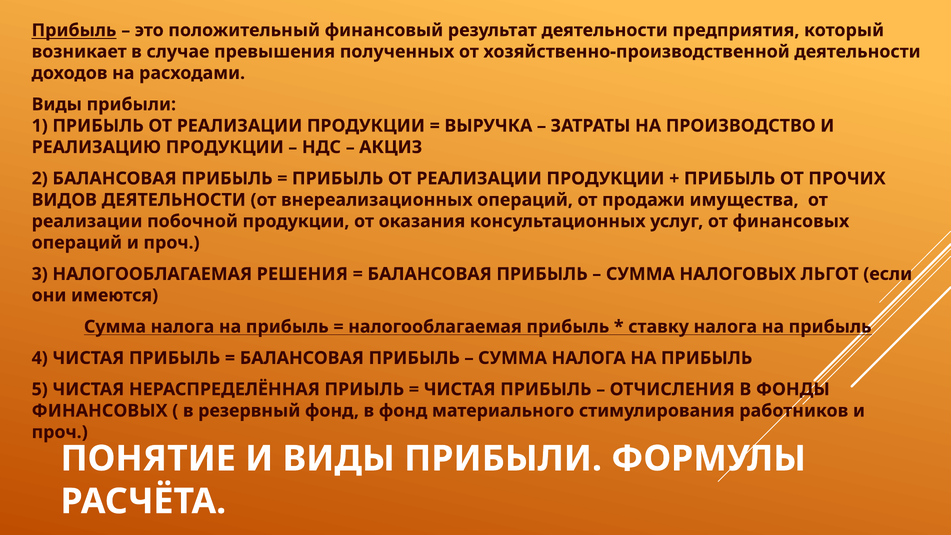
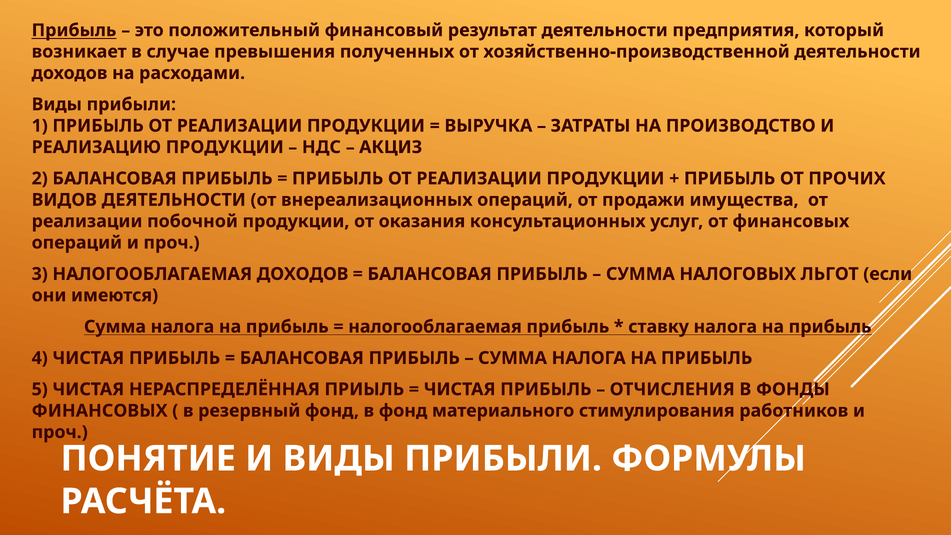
НАЛОГООБЛАГАЕМАЯ РЕШЕНИЯ: РЕШЕНИЯ -> ДОХОДОВ
